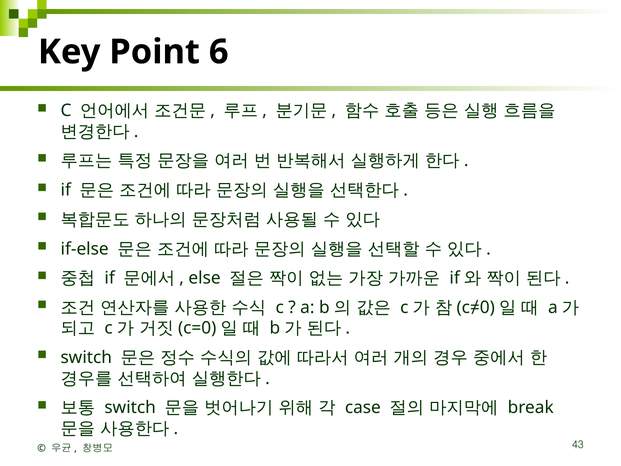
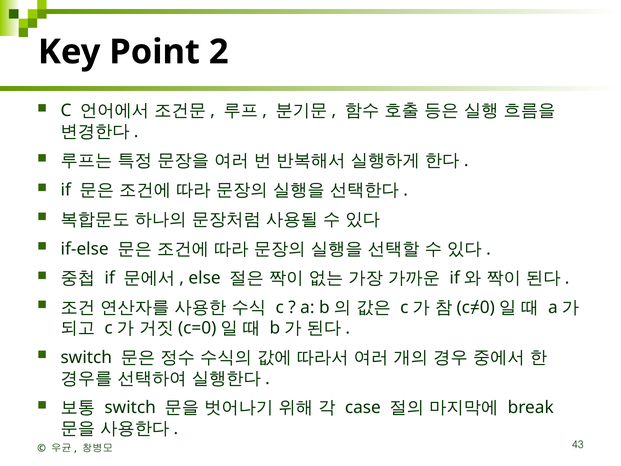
6: 6 -> 2
